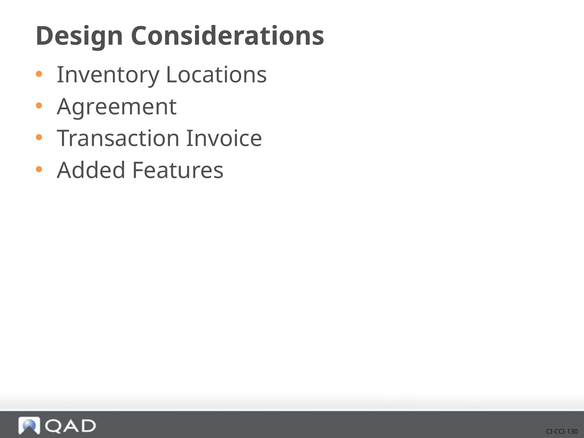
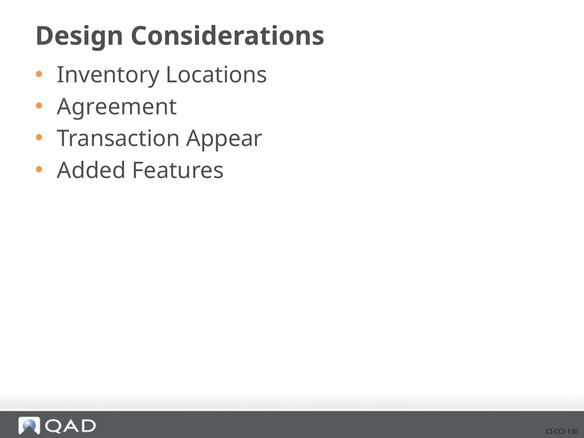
Invoice: Invoice -> Appear
